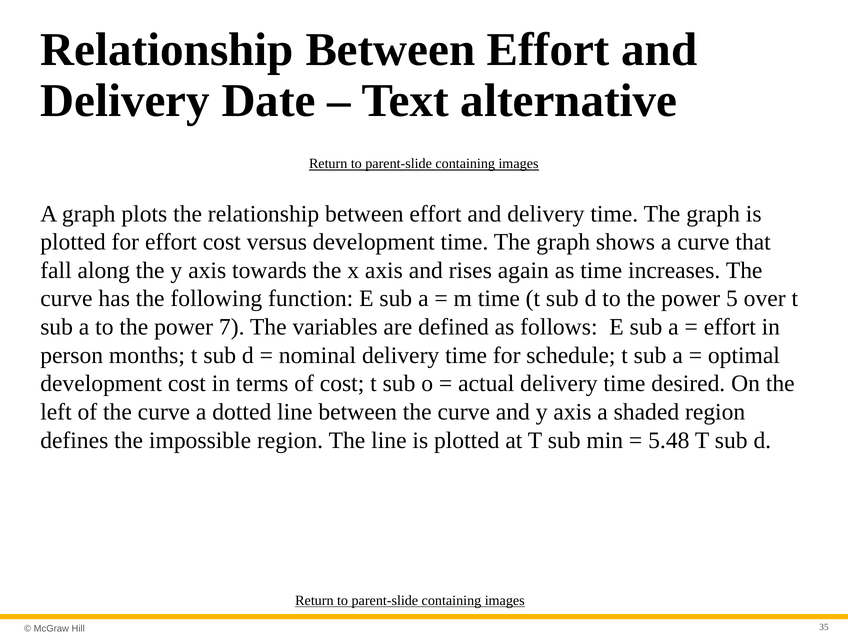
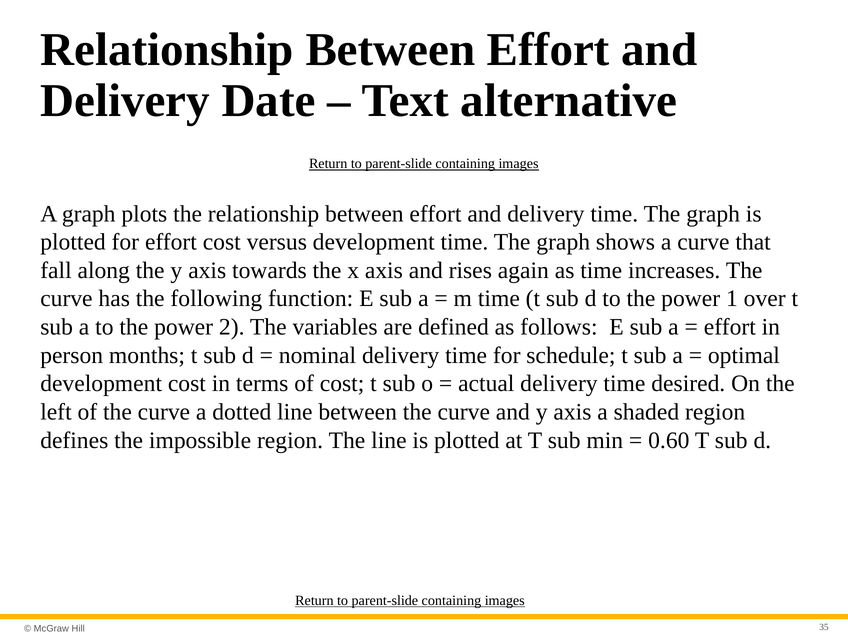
5: 5 -> 1
7: 7 -> 2
5.48: 5.48 -> 0.60
